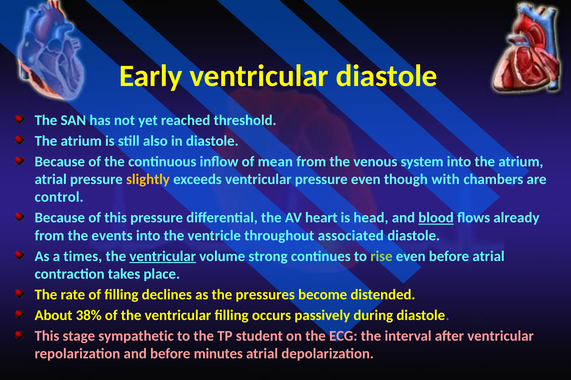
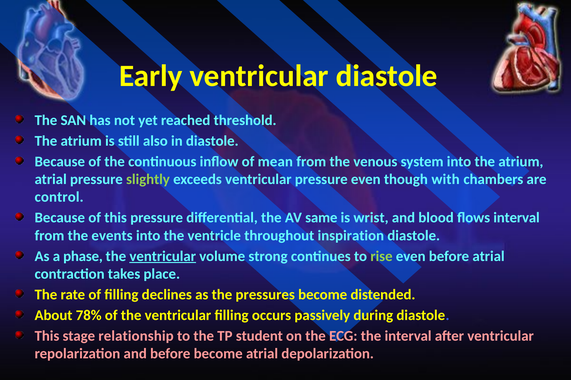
slightly colour: yellow -> light green
heart: heart -> same
head: head -> wrist
blood underline: present -> none
flows already: already -> interval
associated: associated -> inspiration
times: times -> phase
38%: 38% -> 78%
sympathetic: sympathetic -> relationship
before minutes: minutes -> become
